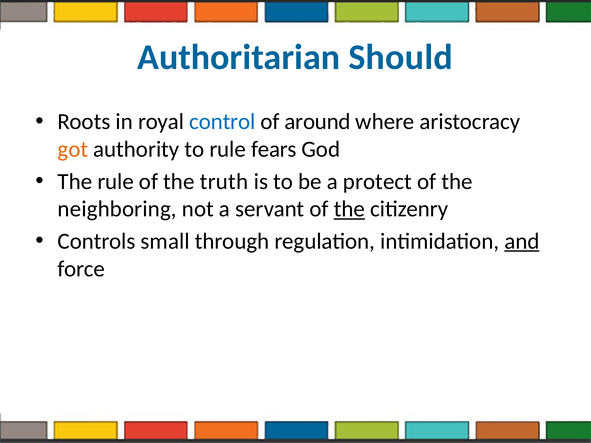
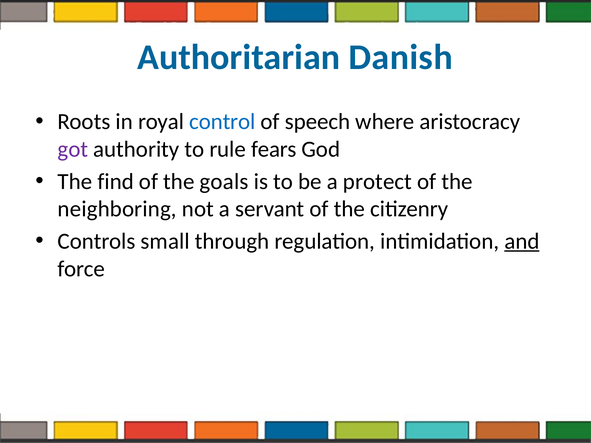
Should: Should -> Danish
around: around -> speech
got colour: orange -> purple
The rule: rule -> find
truth: truth -> goals
the at (349, 209) underline: present -> none
